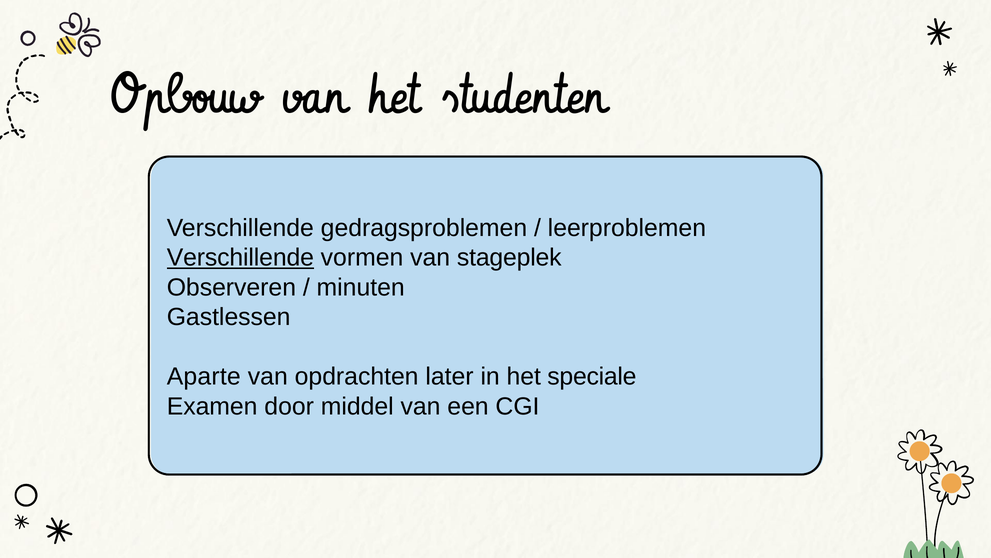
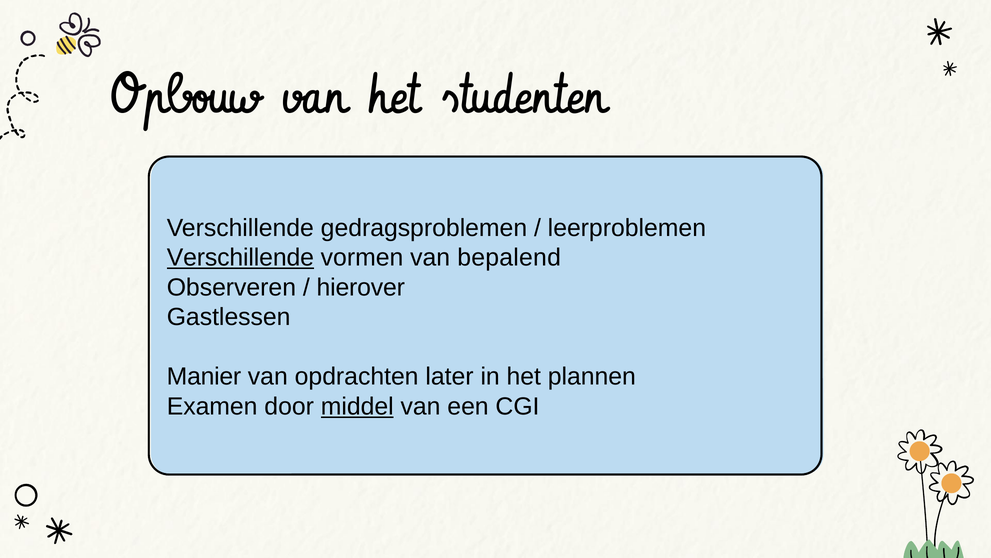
stageplek: stageplek -> bepalend
minuten: minuten -> hierover
Aparte: Aparte -> Manier
speciale: speciale -> plannen
middel underline: none -> present
